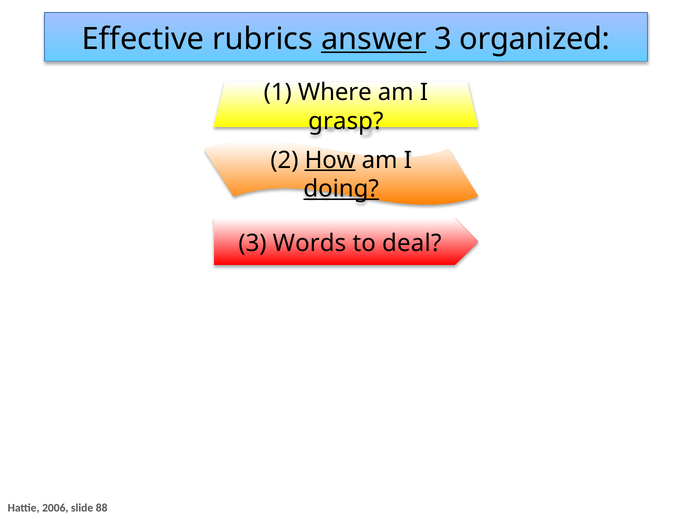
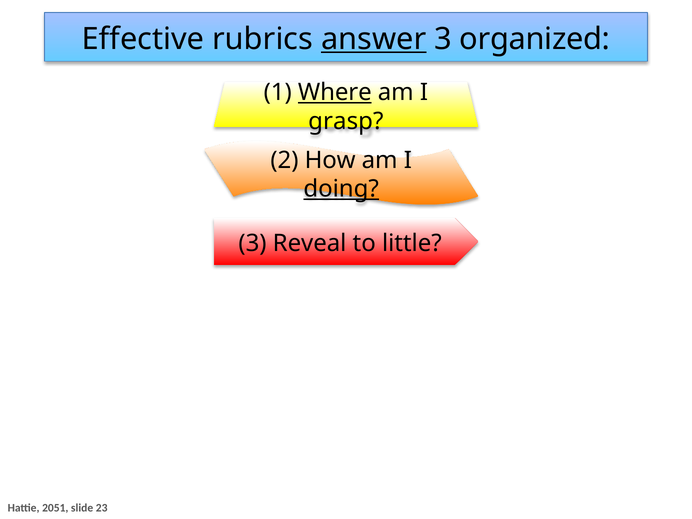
Where underline: none -> present
How underline: present -> none
Words: Words -> Reveal
deal: deal -> little
2006: 2006 -> 2051
88: 88 -> 23
